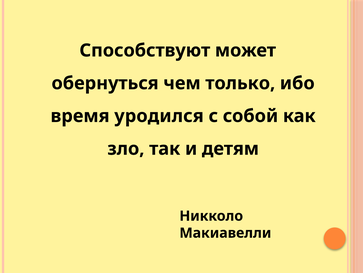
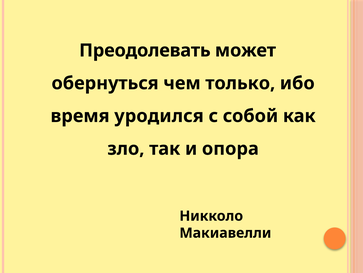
Способствуют: Способствуют -> Преодолевать
детям: детям -> опора
